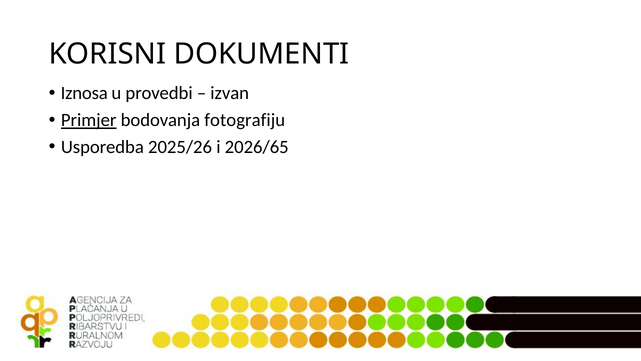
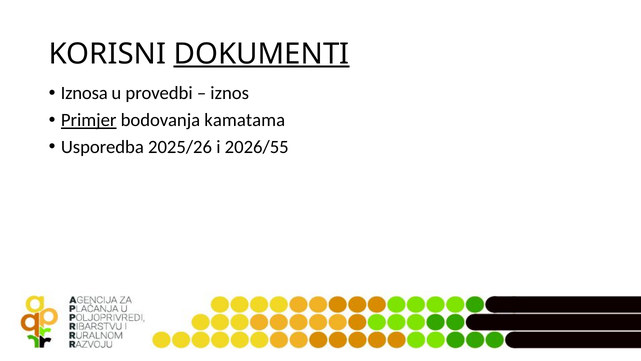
DOKUMENTI underline: none -> present
izvan: izvan -> iznos
fotografiju: fotografiju -> kamatama
2026/65: 2026/65 -> 2026/55
